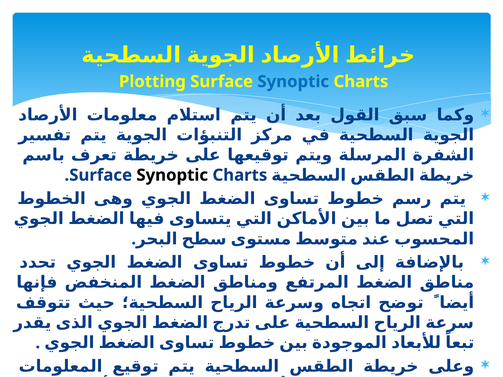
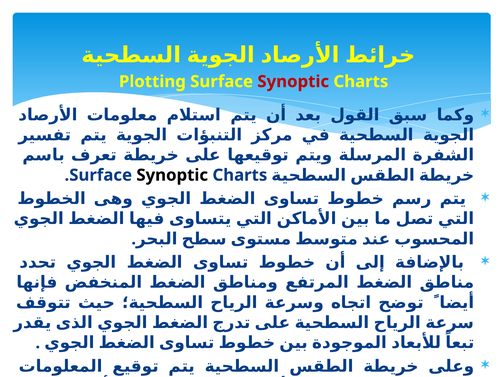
Synoptic at (293, 82) colour: blue -> red
